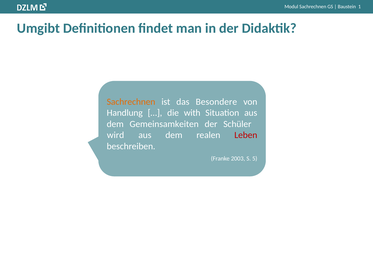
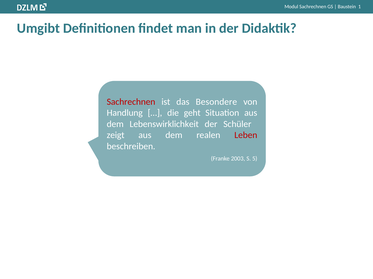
Sachrechnen at (131, 102) colour: orange -> red
with: with -> geht
Gemeinsamkeiten: Gemeinsamkeiten -> Lebenswirklichkeit
wird: wird -> zeigt
